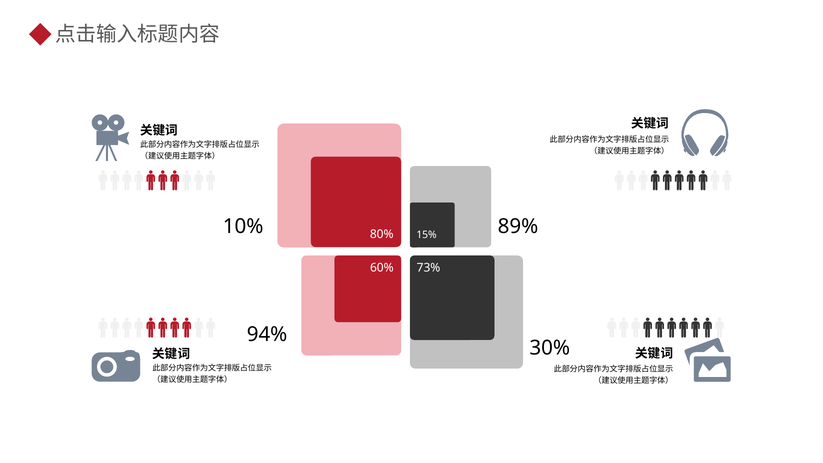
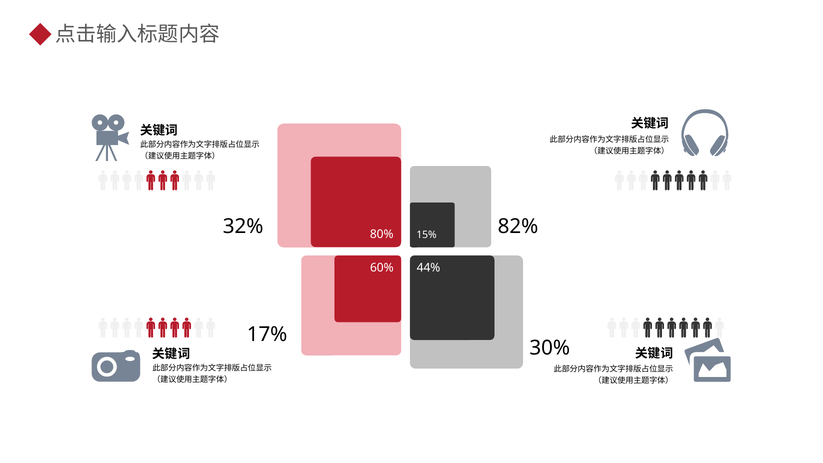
10%: 10% -> 32%
89%: 89% -> 82%
73%: 73% -> 44%
94%: 94% -> 17%
